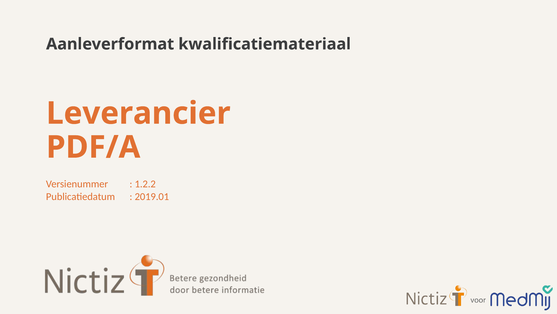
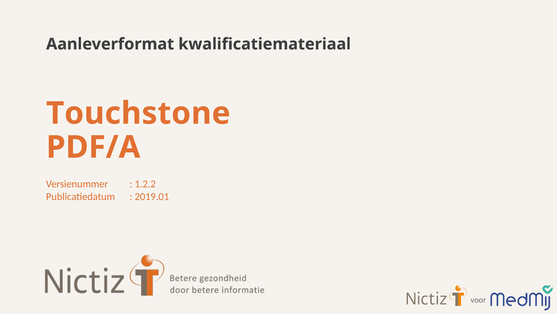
Leverancier: Leverancier -> Touchstone
